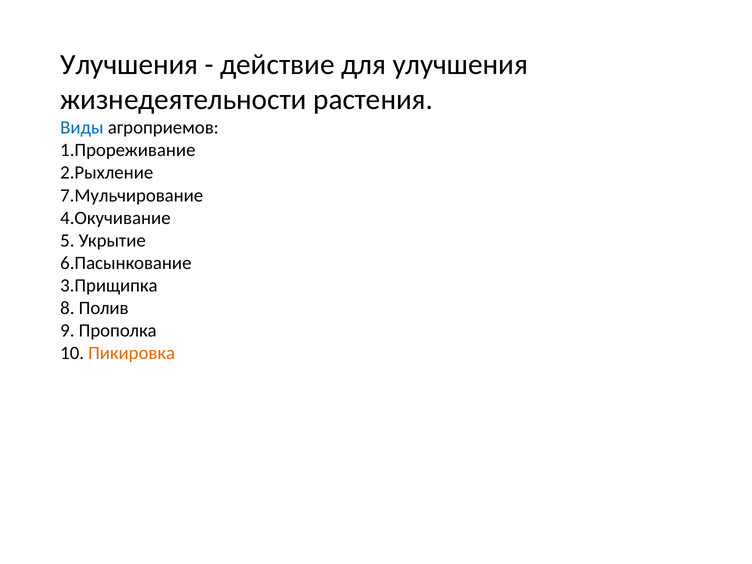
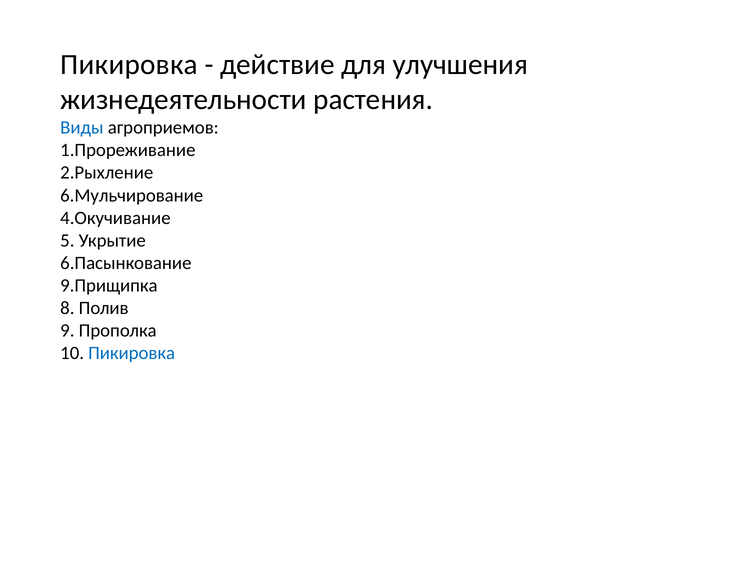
Улучшения at (129, 64): Улучшения -> Пикировка
7.Мульчирование: 7.Мульчирование -> 6.Мульчирование
3.Прищипка: 3.Прищипка -> 9.Прищипка
Пикировка at (132, 353) colour: orange -> blue
